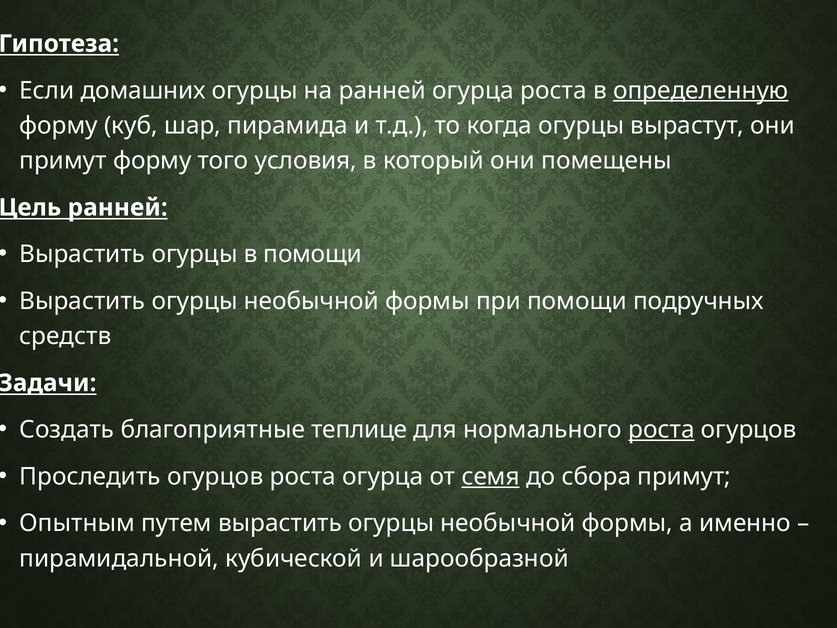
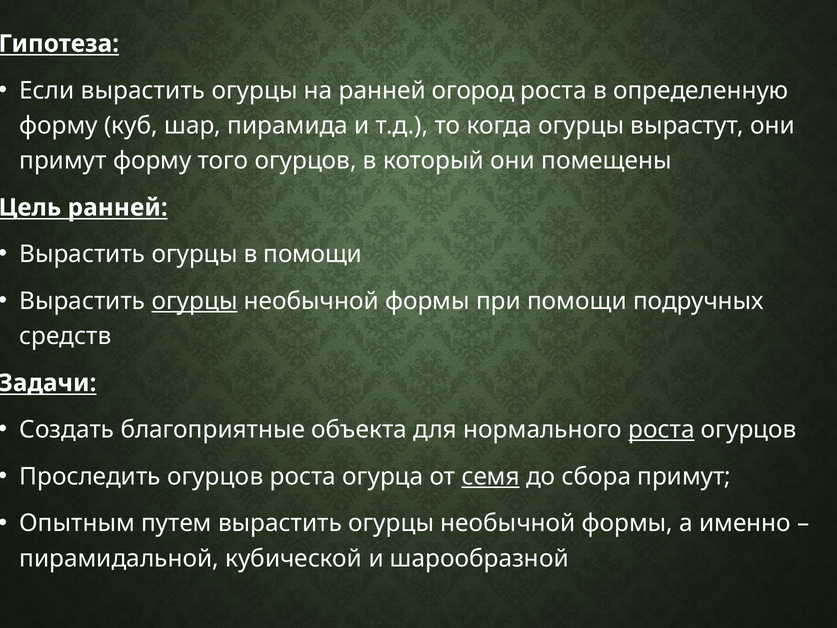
Если домашних: домашних -> вырастить
ранней огурца: огурца -> огород
определенную underline: present -> none
того условия: условия -> огурцов
огурцы at (195, 301) underline: none -> present
теплице: теплице -> объекта
